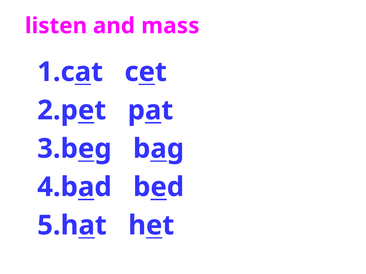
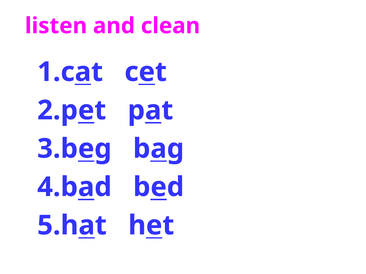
mass: mass -> clean
